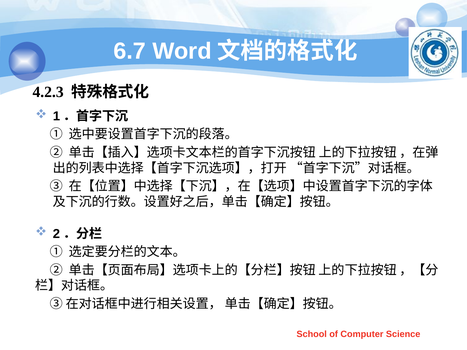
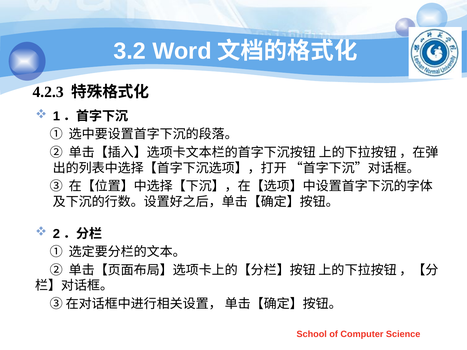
6.7: 6.7 -> 3.2
